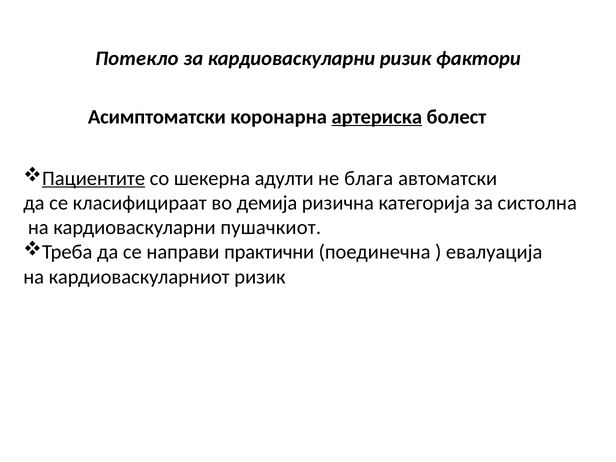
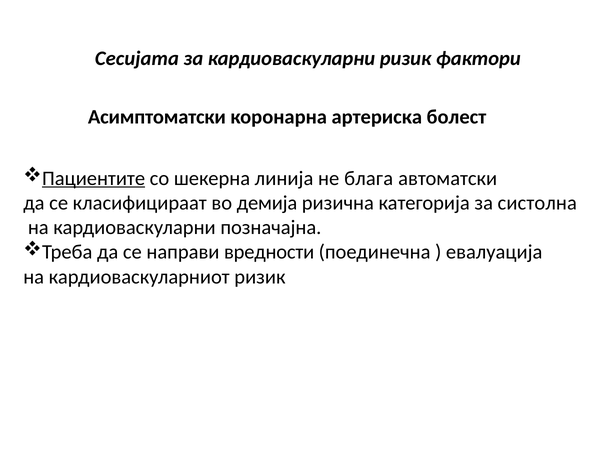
Потекло: Потекло -> Сесијата
артериска underline: present -> none
адулти: адулти -> линија
пушачкиот: пушачкиот -> позначајна
практични: практични -> вредности
